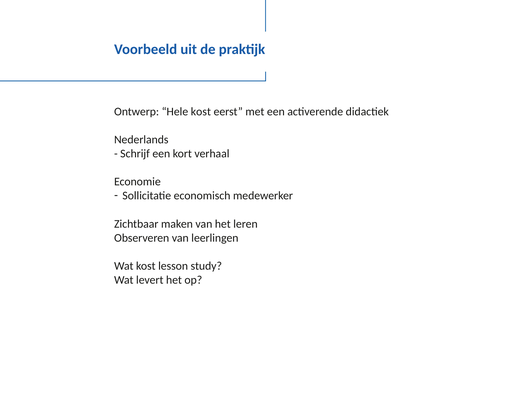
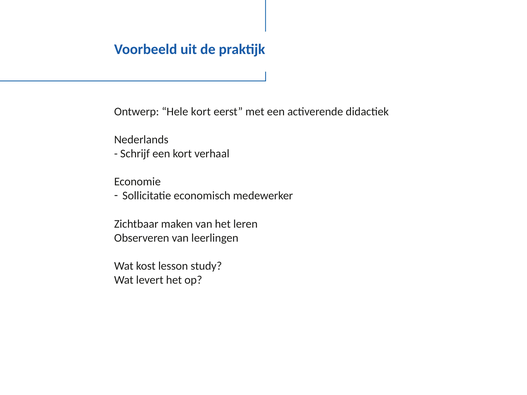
Hele kost: kost -> kort
